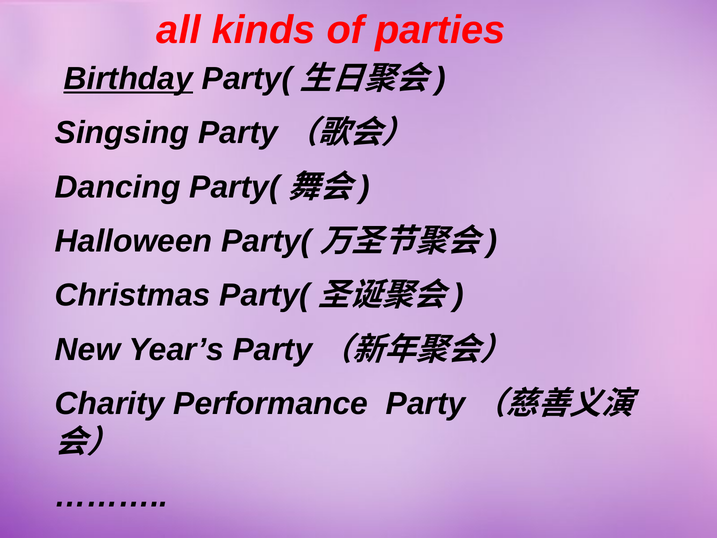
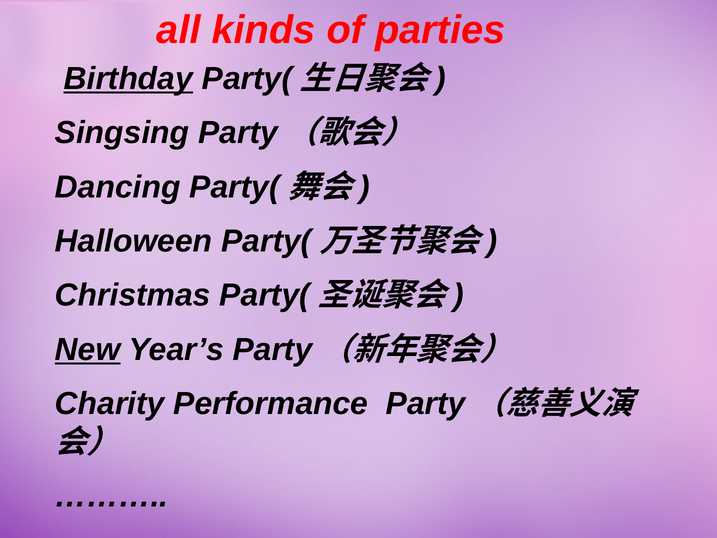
New underline: none -> present
